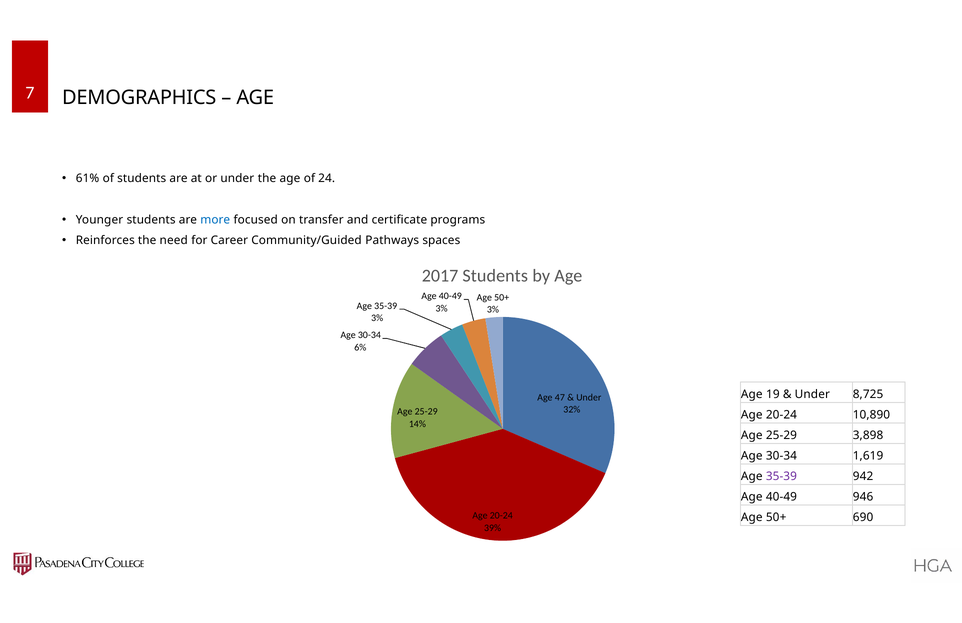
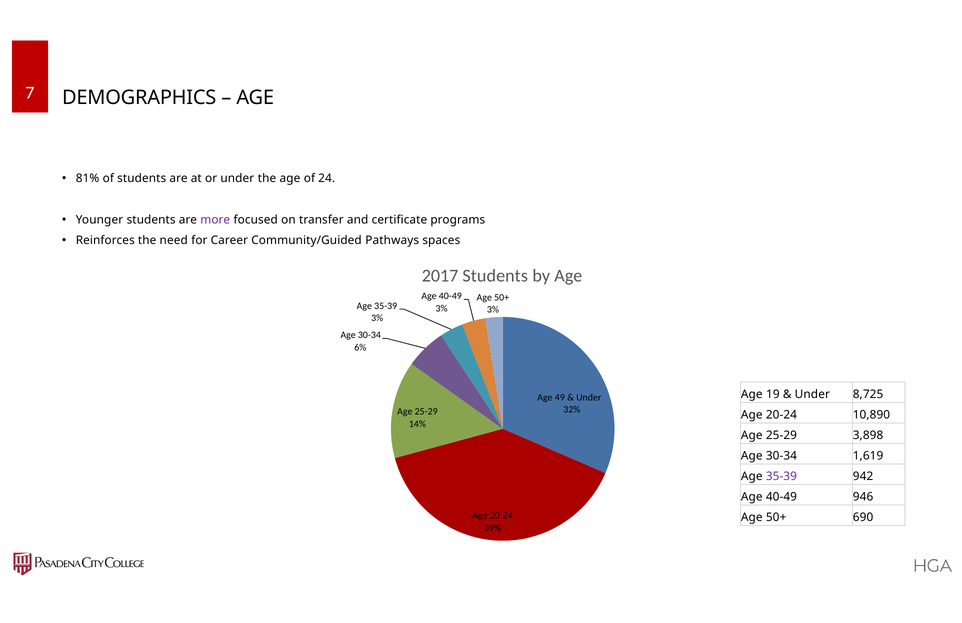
61%: 61% -> 81%
more colour: blue -> purple
47: 47 -> 49
